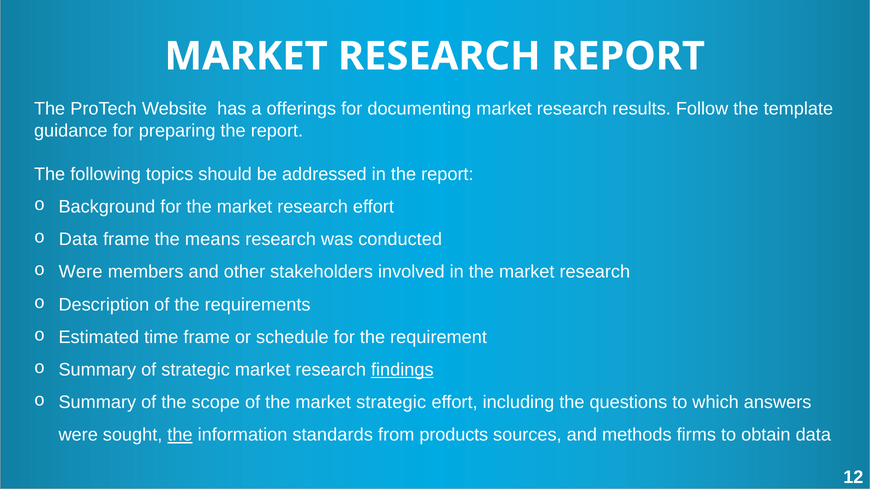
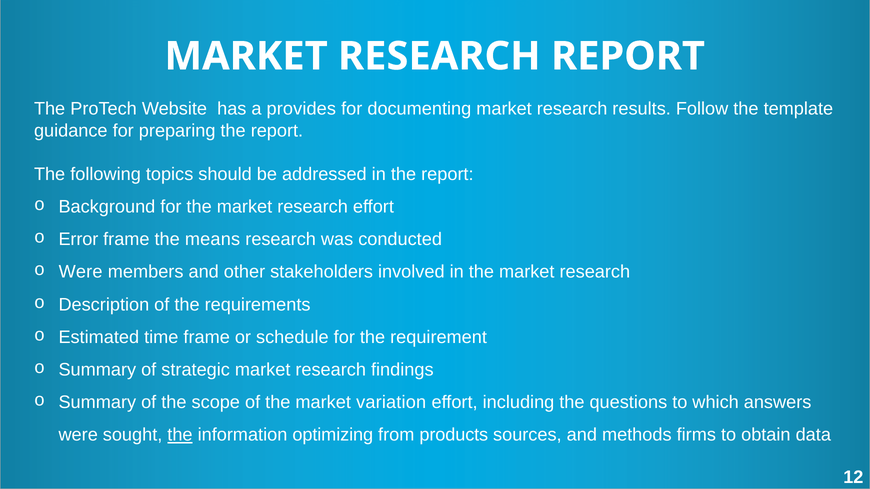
offerings: offerings -> provides
Data at (78, 240): Data -> Error
findings underline: present -> none
market strategic: strategic -> variation
standards: standards -> optimizing
